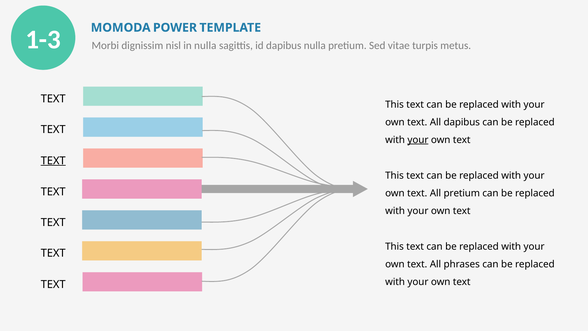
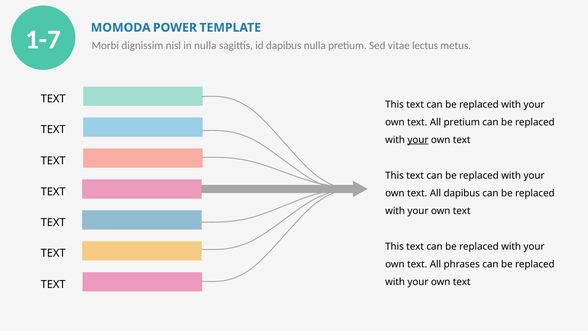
1-3: 1-3 -> 1-7
turpis: turpis -> lectus
All dapibus: dapibus -> pretium
TEXT at (53, 161) underline: present -> none
All pretium: pretium -> dapibus
